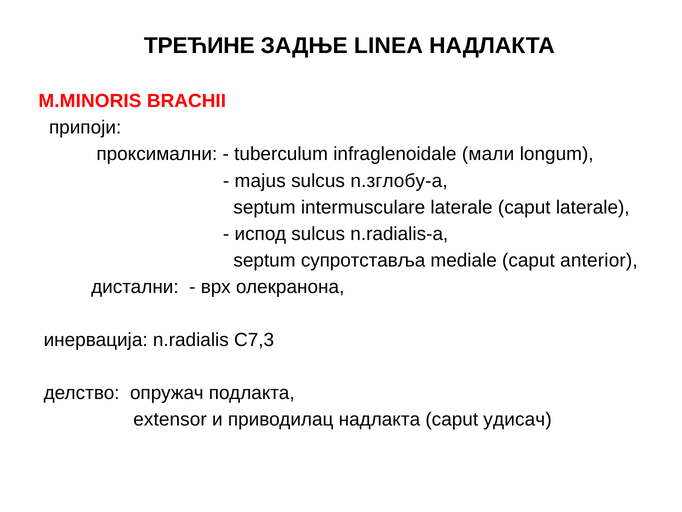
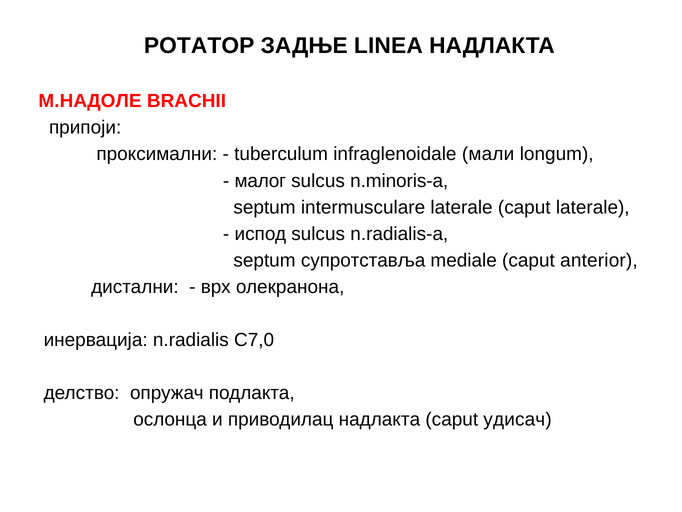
ТРЕЋИНЕ: ТРЕЋИНЕ -> РОТАТОР
M.MINORIS: M.MINORIS -> M.НАДОЛЕ
majus: majus -> мaлог
n.зглобу-a: n.зглобу-a -> n.minoris-a
C7,3: C7,3 -> C7,0
extensor: extensor -> ослонца
